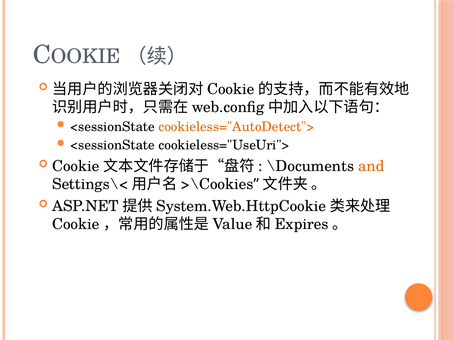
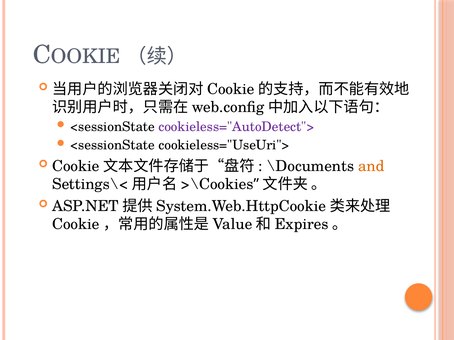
cookieless="AutoDetect"> colour: orange -> purple
